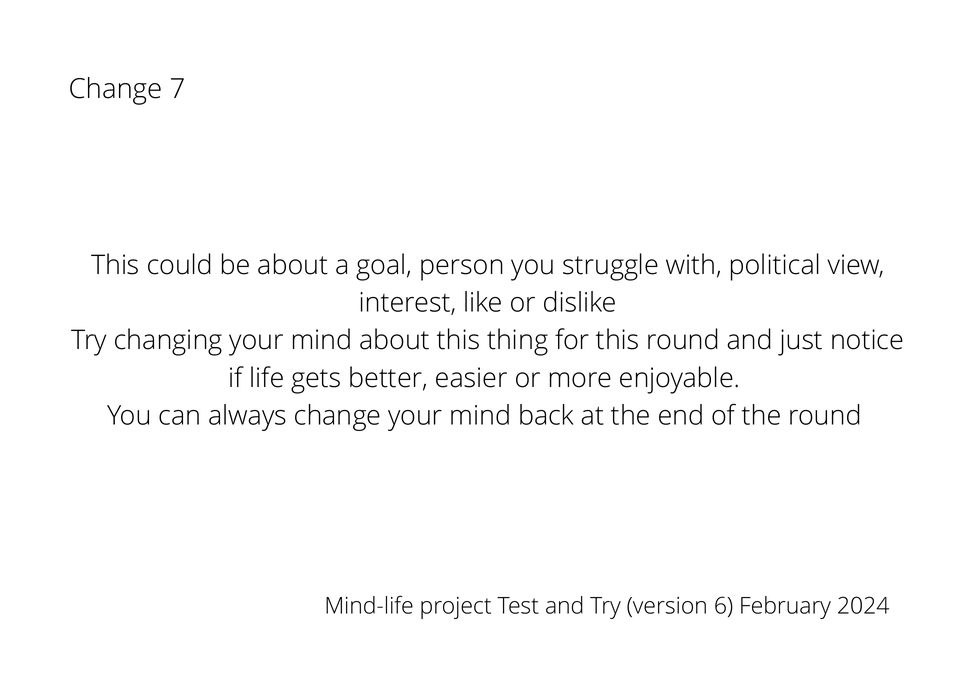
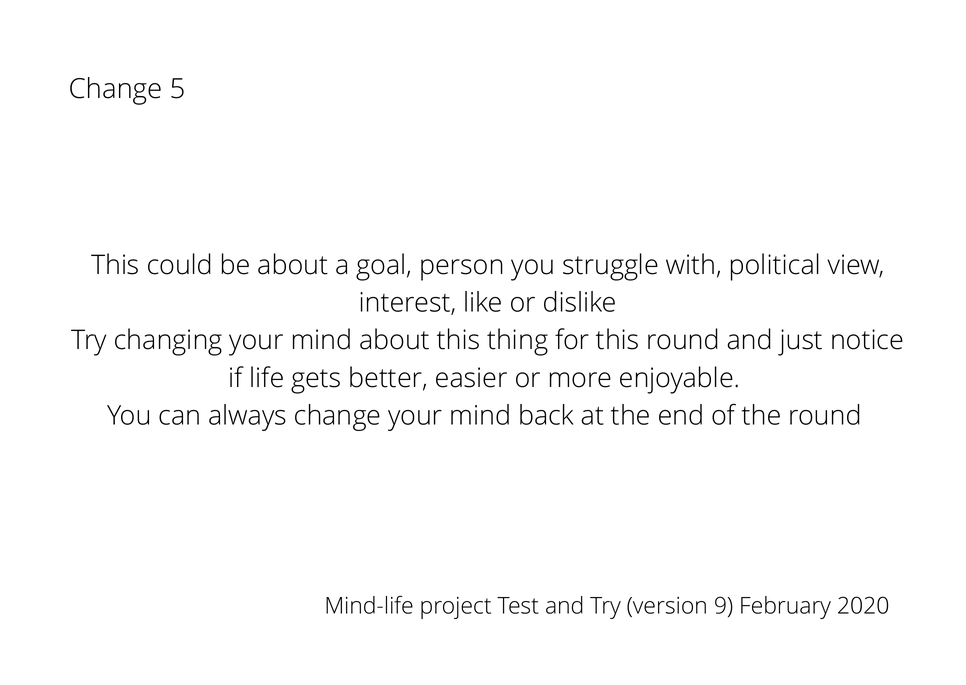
7: 7 -> 5
6: 6 -> 9
2024: 2024 -> 2020
